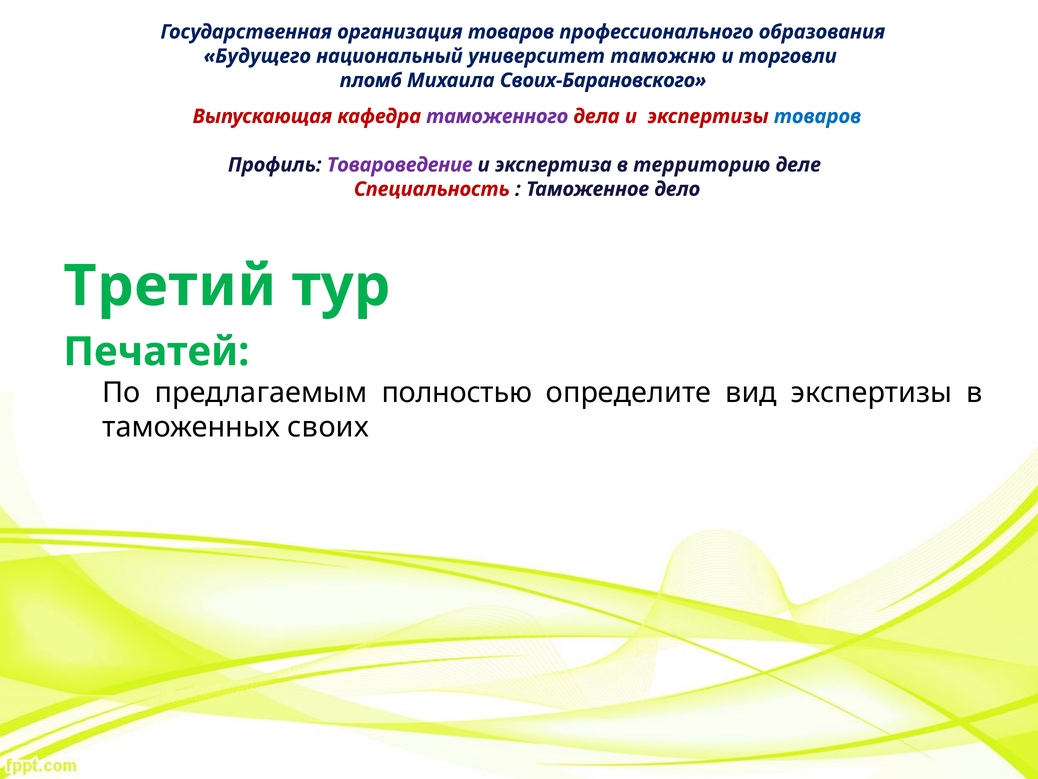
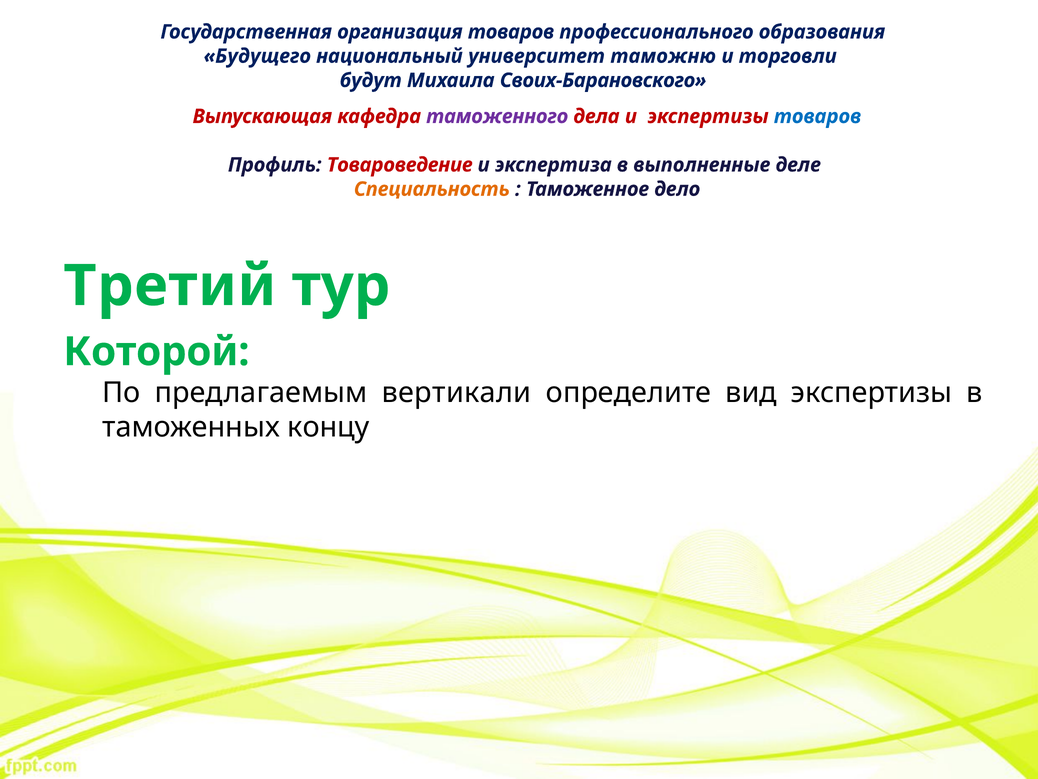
пломб: пломб -> будут
Товароведение colour: purple -> red
территорию: территорию -> выполненные
Специальность colour: red -> orange
Печатей: Печатей -> Которой
полностью: полностью -> вертикали
своих: своих -> концу
